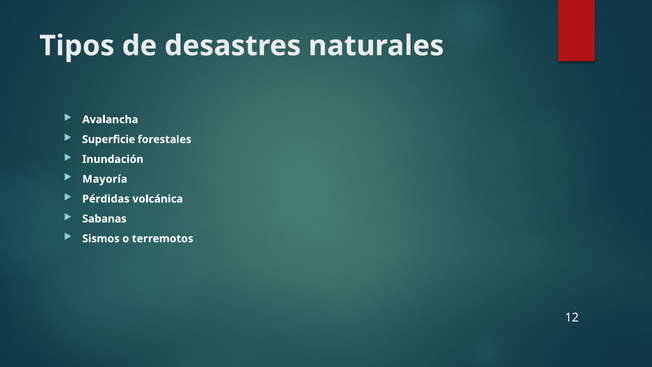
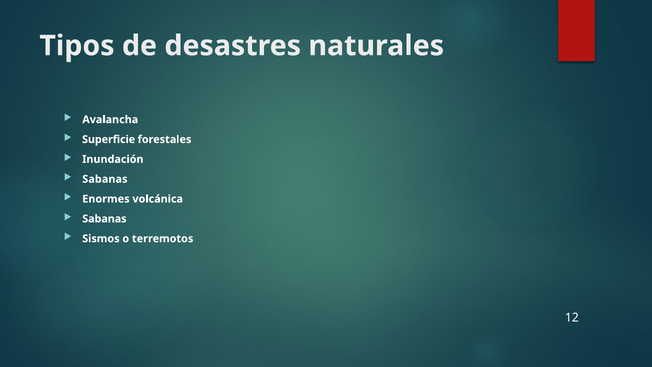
Mayoría at (105, 179): Mayoría -> Sabanas
Pérdidas: Pérdidas -> Enormes
